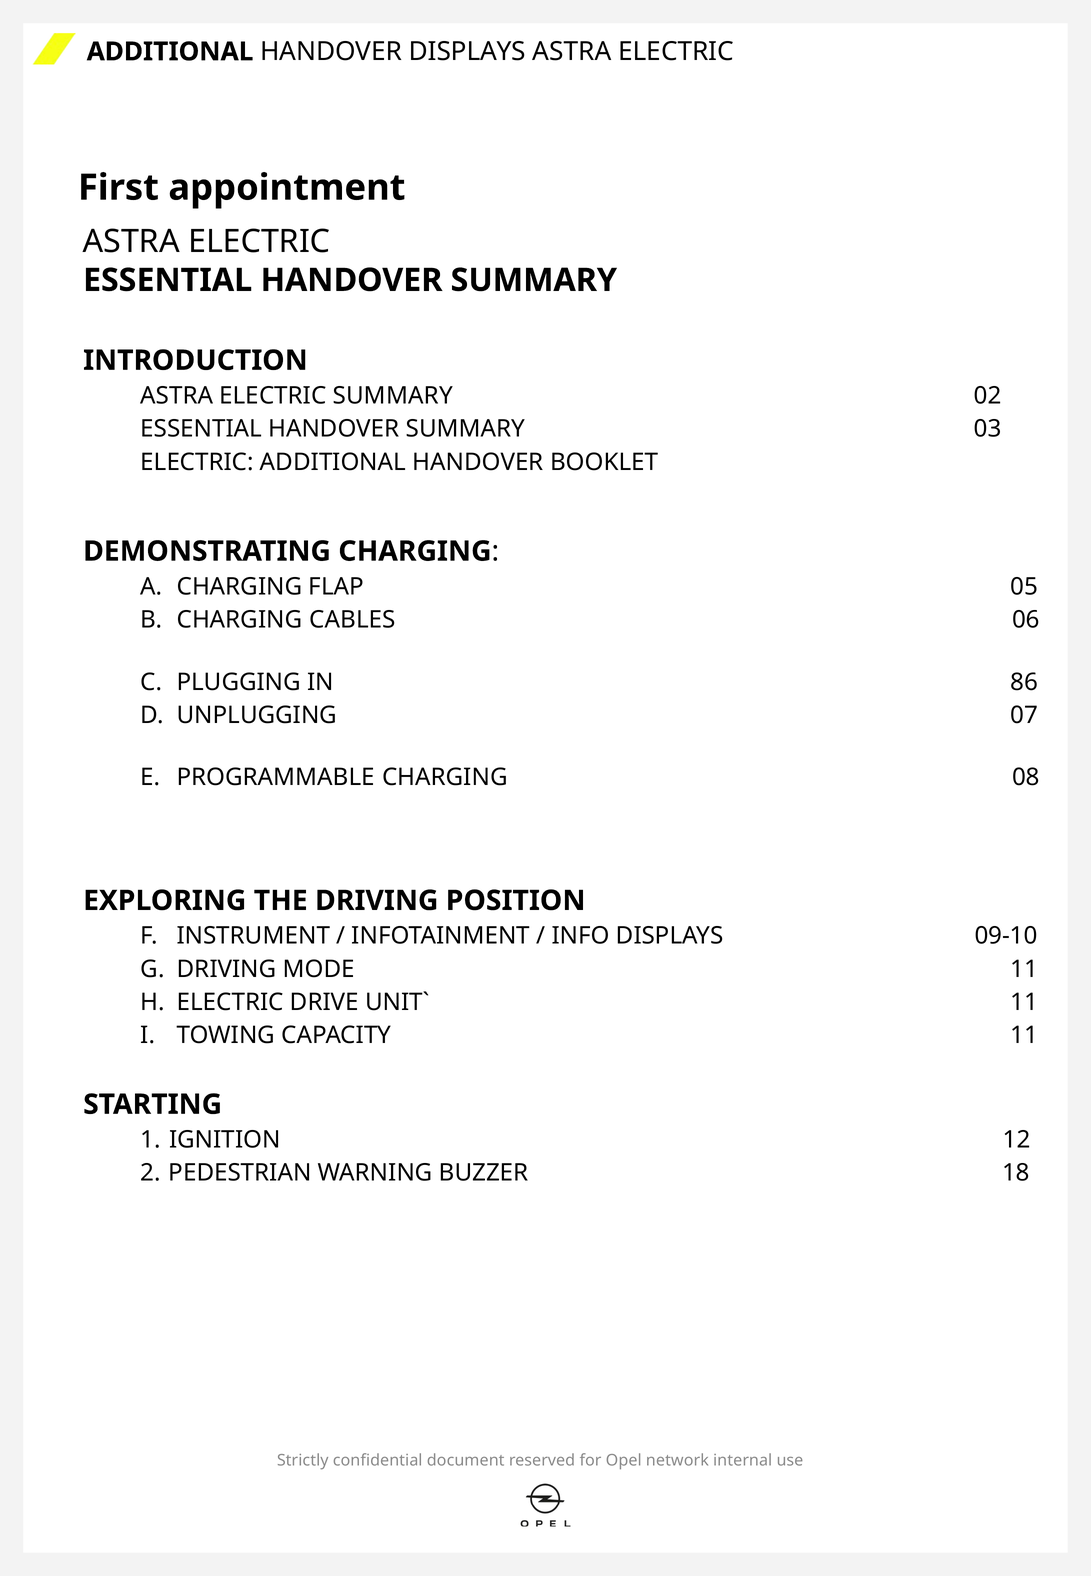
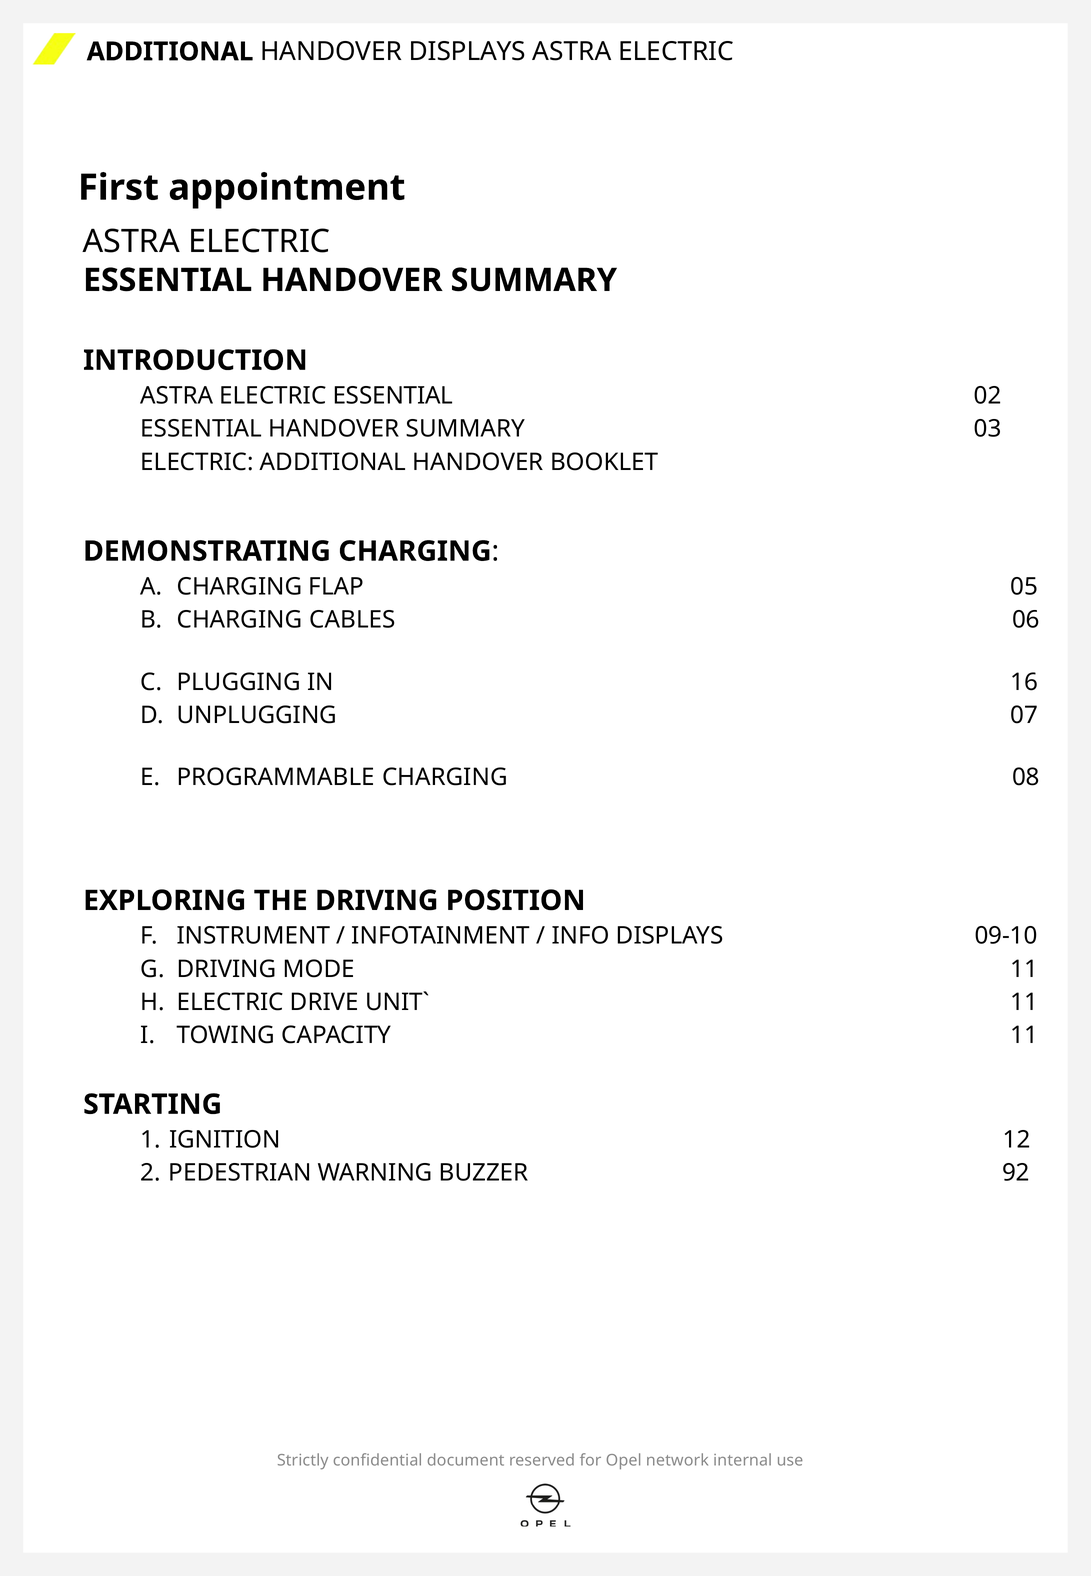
SUMMARY at (393, 396): SUMMARY -> ESSENTIAL
86: 86 -> 16
18: 18 -> 92
